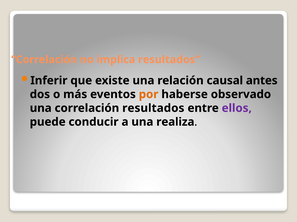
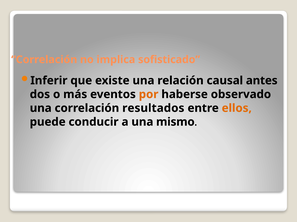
implica resultados: resultados -> sofisticado
ellos colour: purple -> orange
realiza: realiza -> mismo
